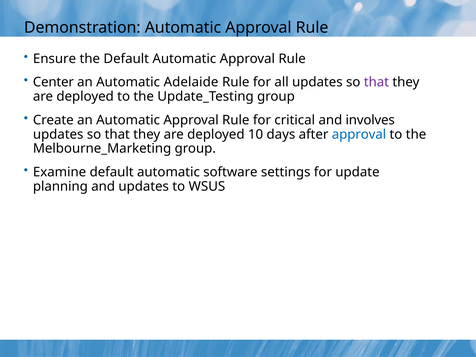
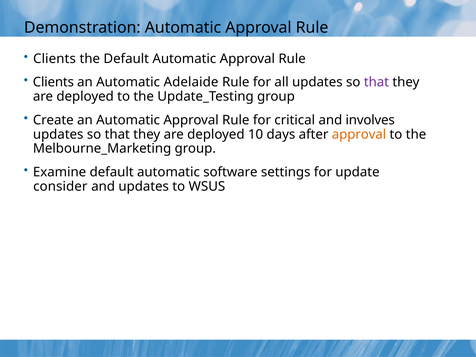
Ensure at (55, 59): Ensure -> Clients
Center at (53, 82): Center -> Clients
approval at (359, 134) colour: blue -> orange
planning: planning -> consider
